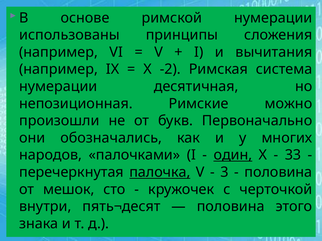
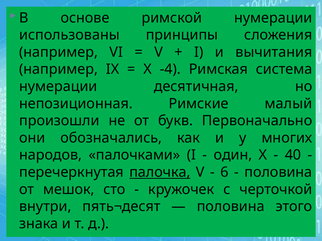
-2: -2 -> -4
можно: можно -> малый
один underline: present -> none
33: 33 -> 40
3: 3 -> 6
